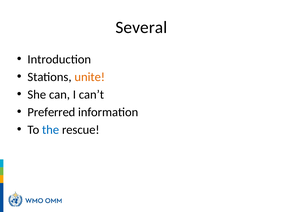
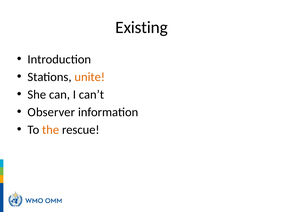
Several: Several -> Existing
Preferred: Preferred -> Observer
the colour: blue -> orange
